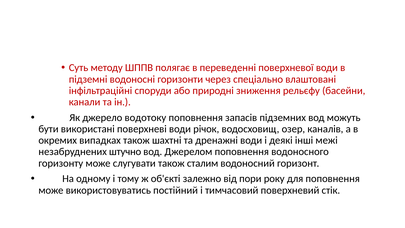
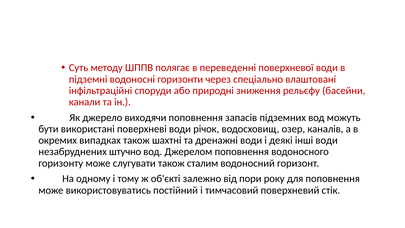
водотоку: водотоку -> виходячи
інші межі: межі -> води
